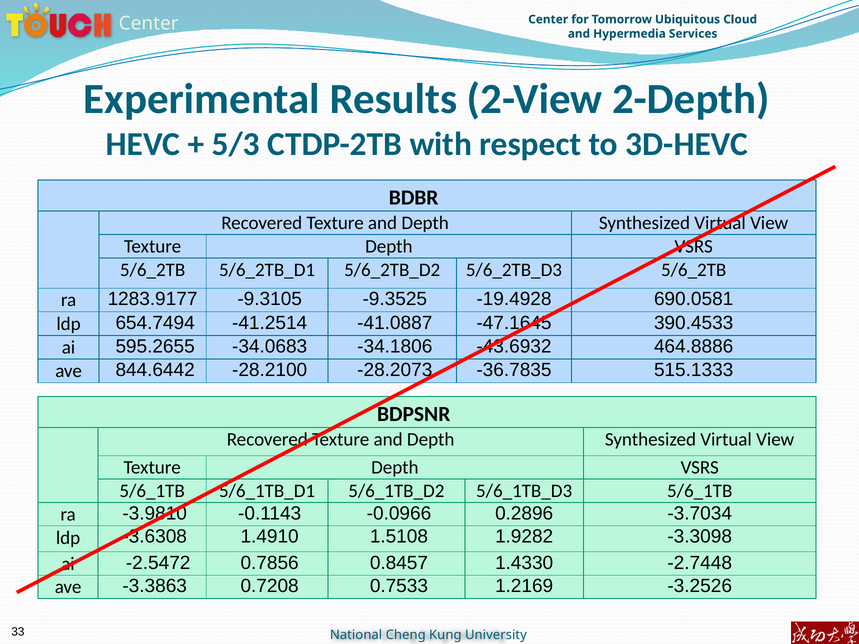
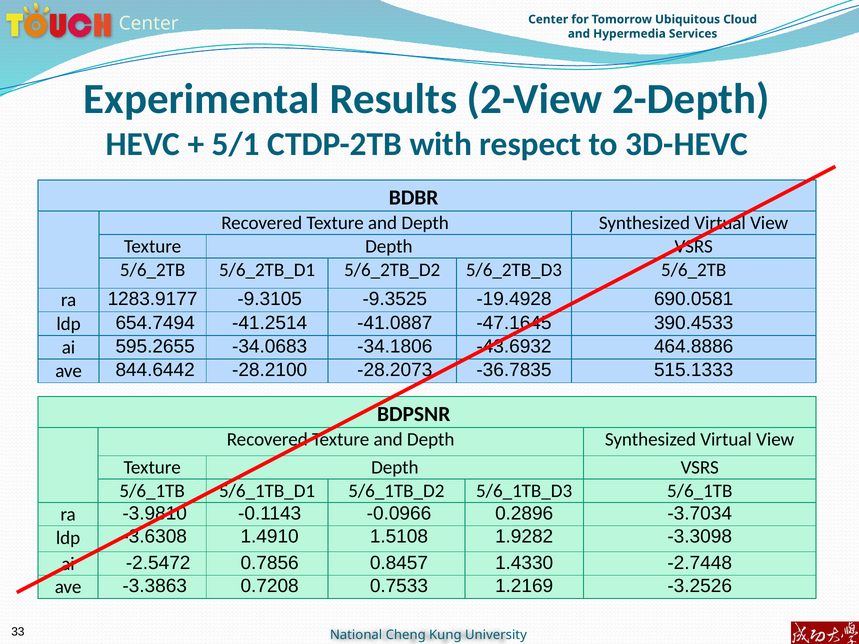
5/3: 5/3 -> 5/1
